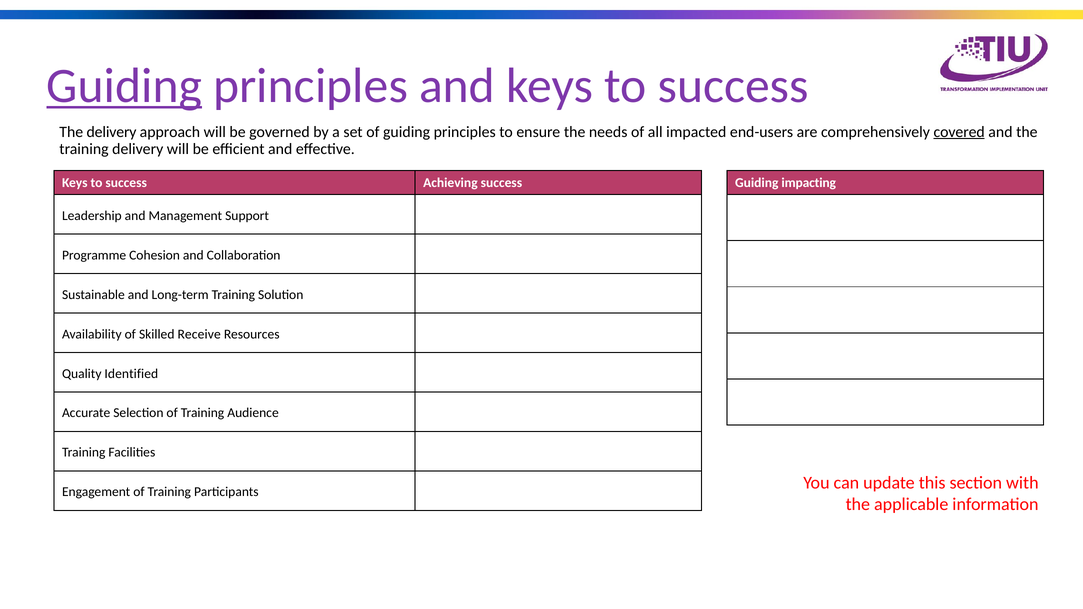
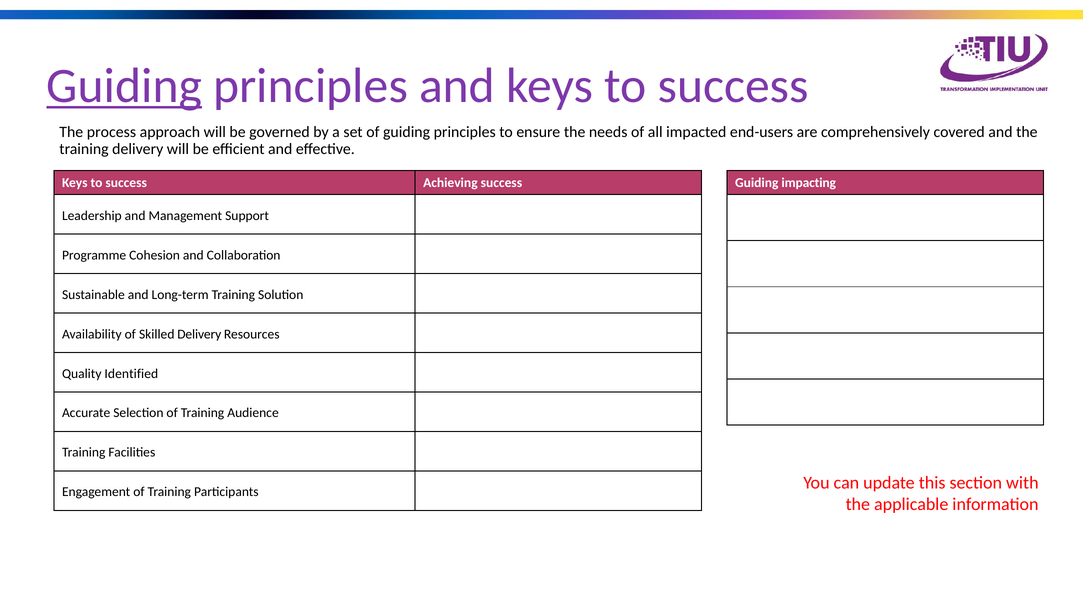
The delivery: delivery -> process
covered underline: present -> none
Skilled Receive: Receive -> Delivery
